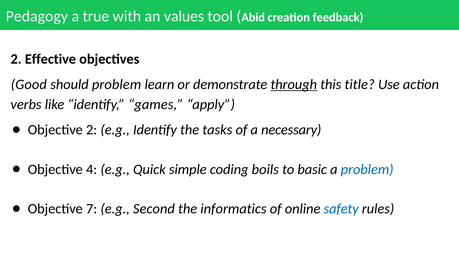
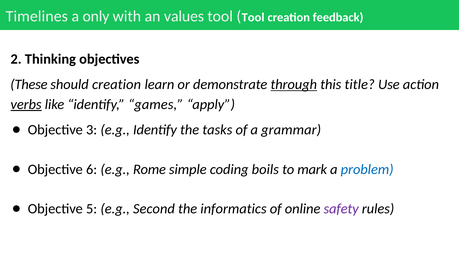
Pedagogy: Pedagogy -> Timelines
true: true -> only
Abid at (253, 18): Abid -> Tool
Effective: Effective -> Thinking
Good: Good -> These
should problem: problem -> creation
verbs underline: none -> present
Objective 2: 2 -> 3
necessary: necessary -> grammar
4: 4 -> 6
Quick: Quick -> Rome
basic: basic -> mark
7: 7 -> 5
safety colour: blue -> purple
